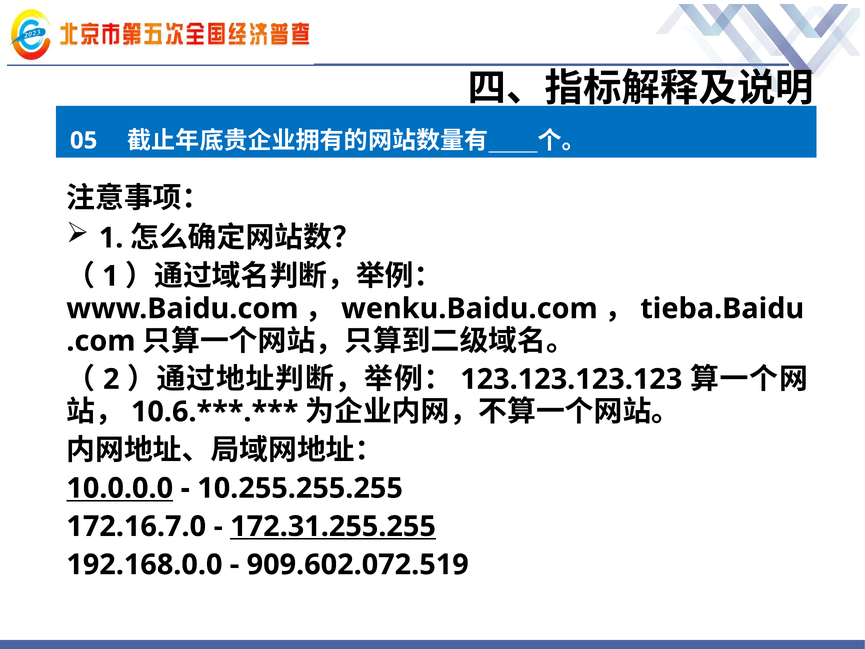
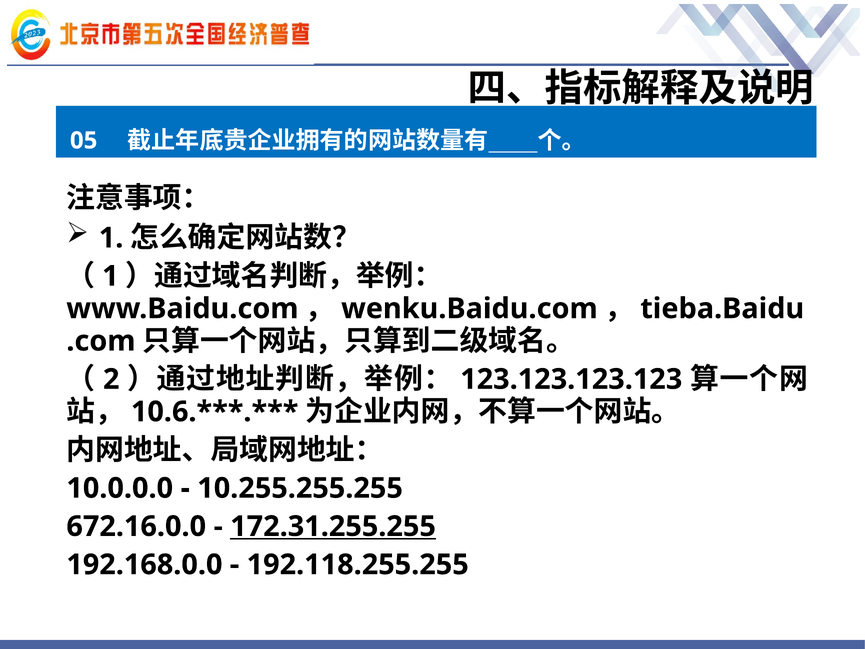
10.0.0.0 underline: present -> none
172.16.7.0: 172.16.7.0 -> 672.16.0.0
909.602.072.519: 909.602.072.519 -> 192.118.255.255
